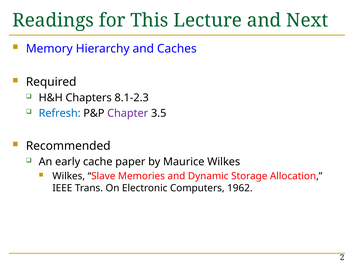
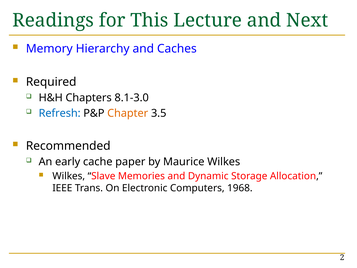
8.1-2.3: 8.1-2.3 -> 8.1-3.0
Chapter colour: purple -> orange
1962: 1962 -> 1968
